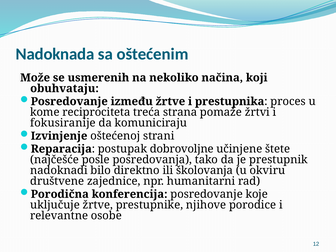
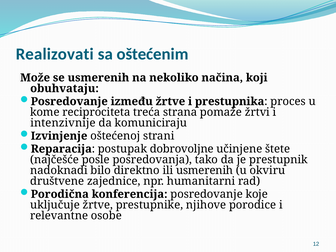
Nadoknada: Nadoknada -> Realizovati
fokusiranije: fokusiranije -> intenzivnije
ili školovanja: školovanja -> usmerenih
